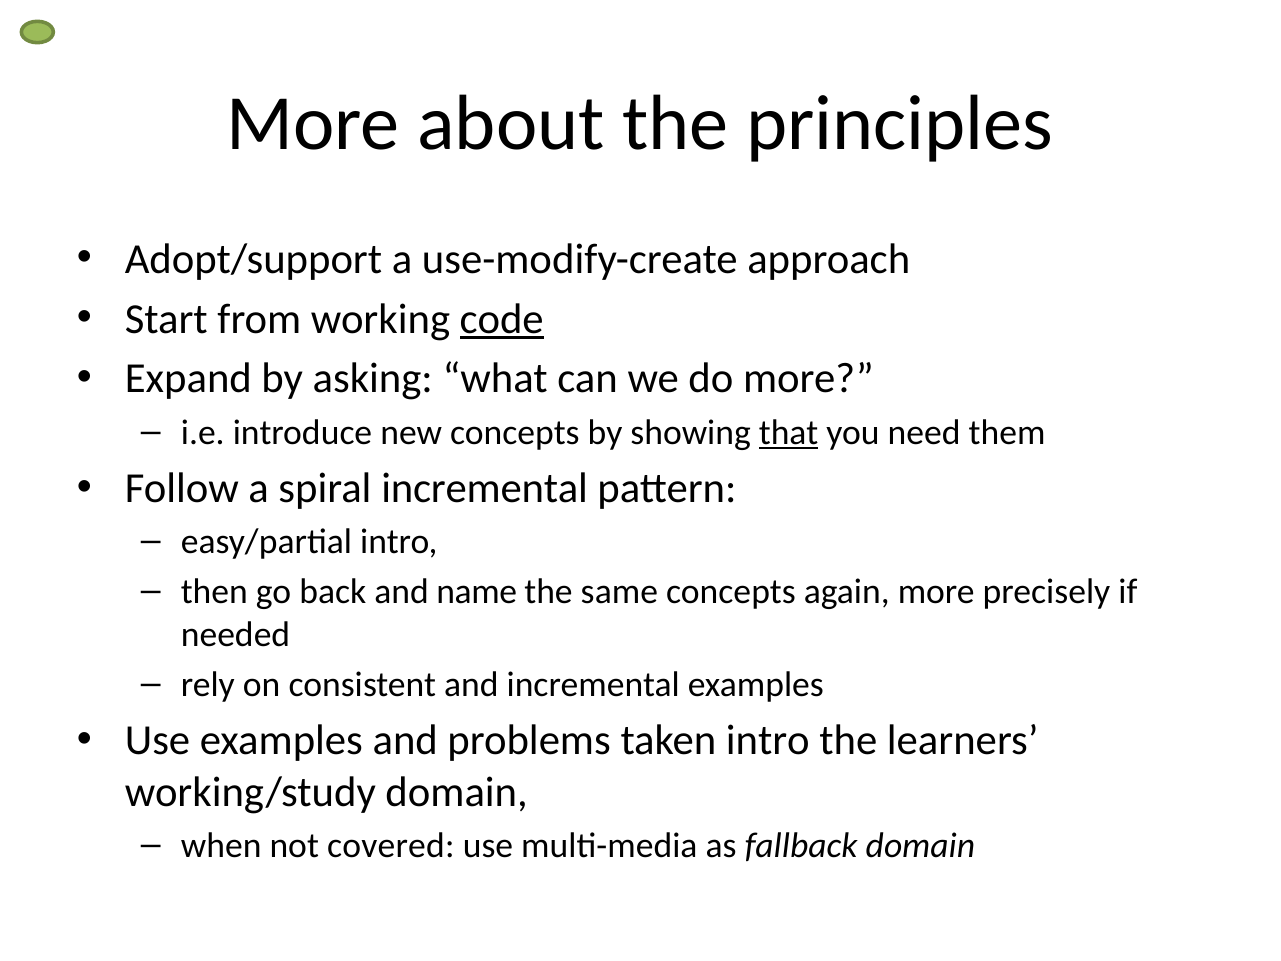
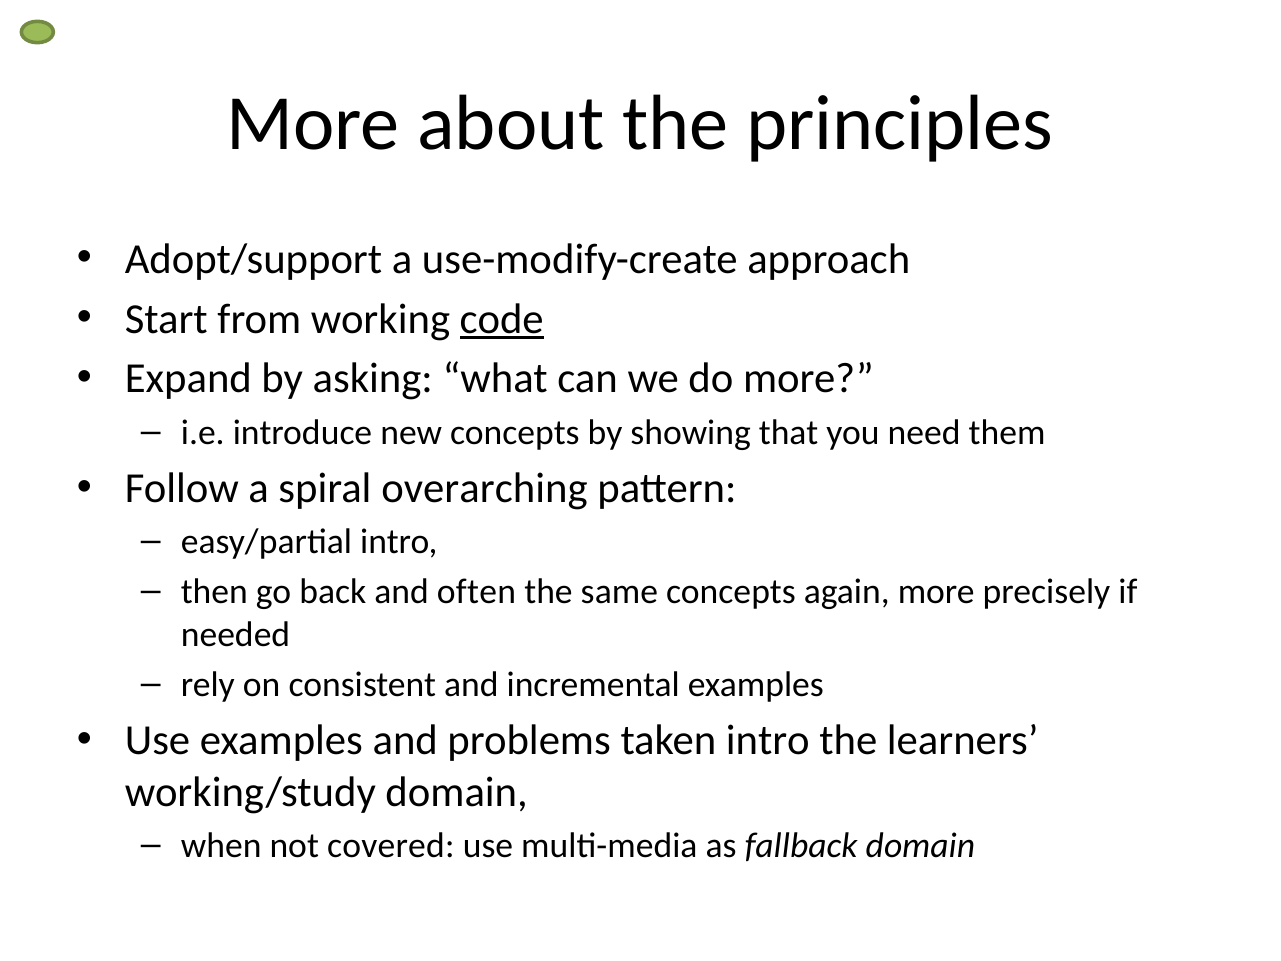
that underline: present -> none
spiral incremental: incremental -> overarching
name: name -> often
